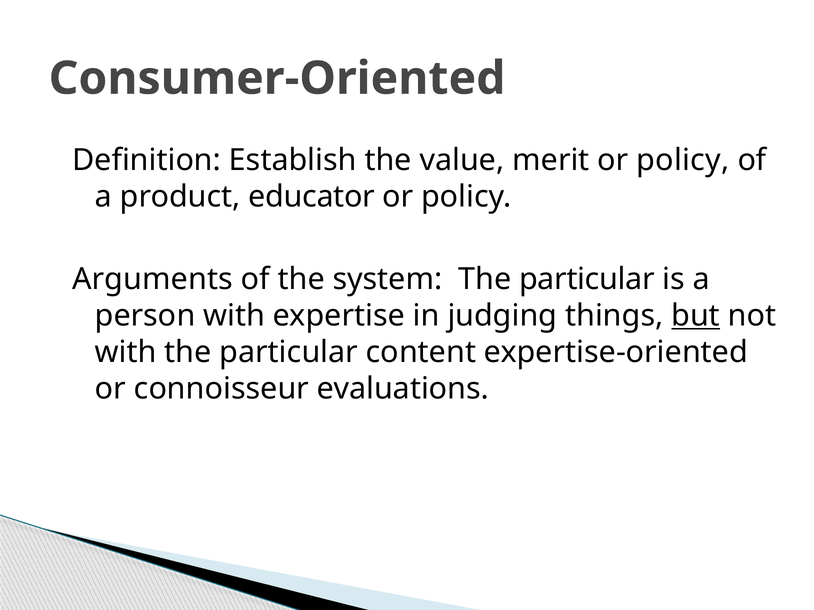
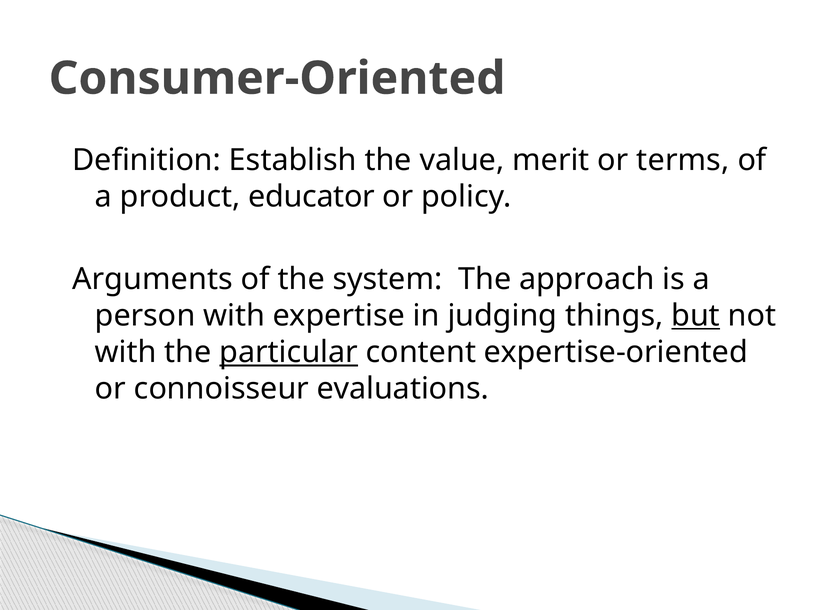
merit or policy: policy -> terms
system The particular: particular -> approach
particular at (289, 353) underline: none -> present
